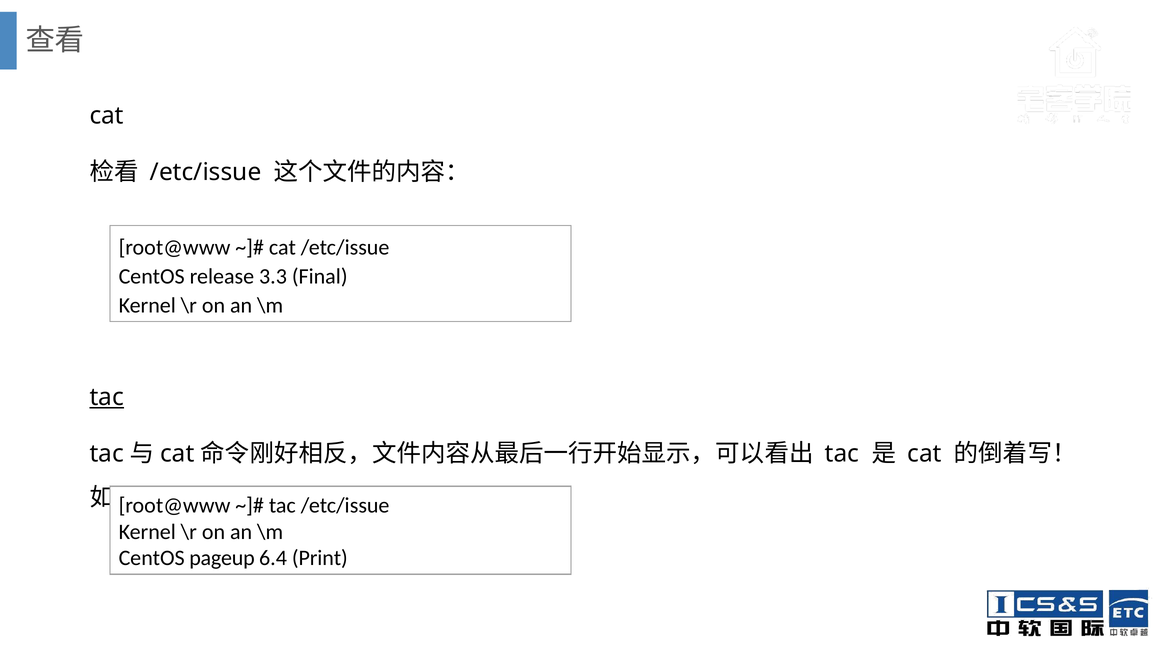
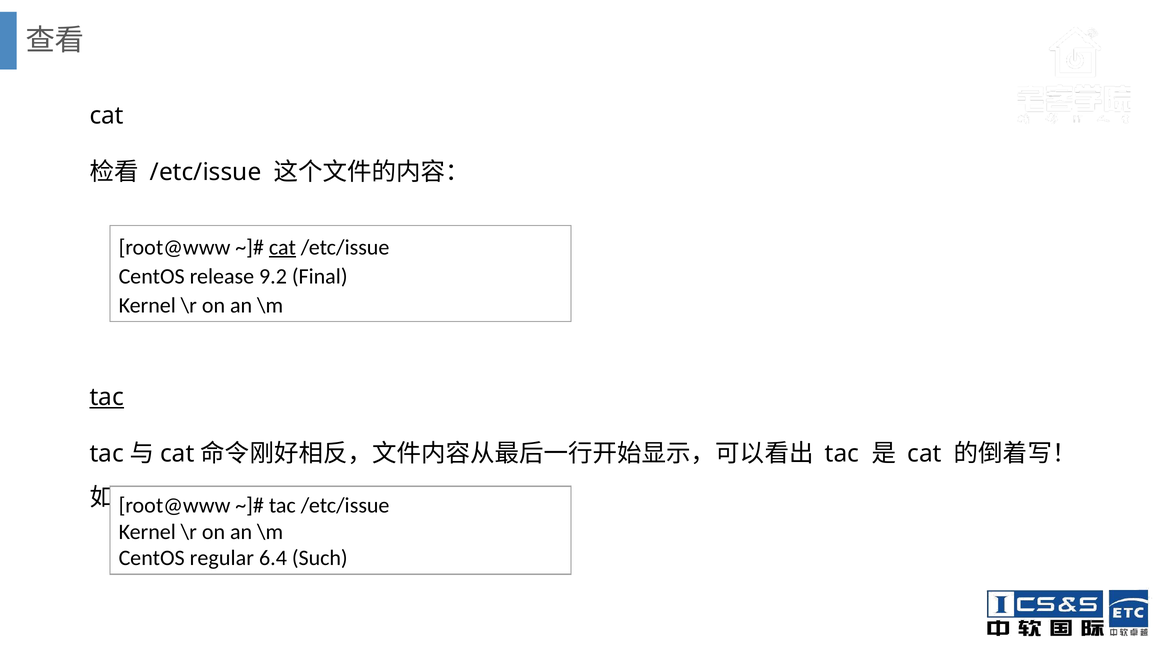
cat at (282, 247) underline: none -> present
3.3: 3.3 -> 9.2
pageup: pageup -> regular
Print: Print -> Such
